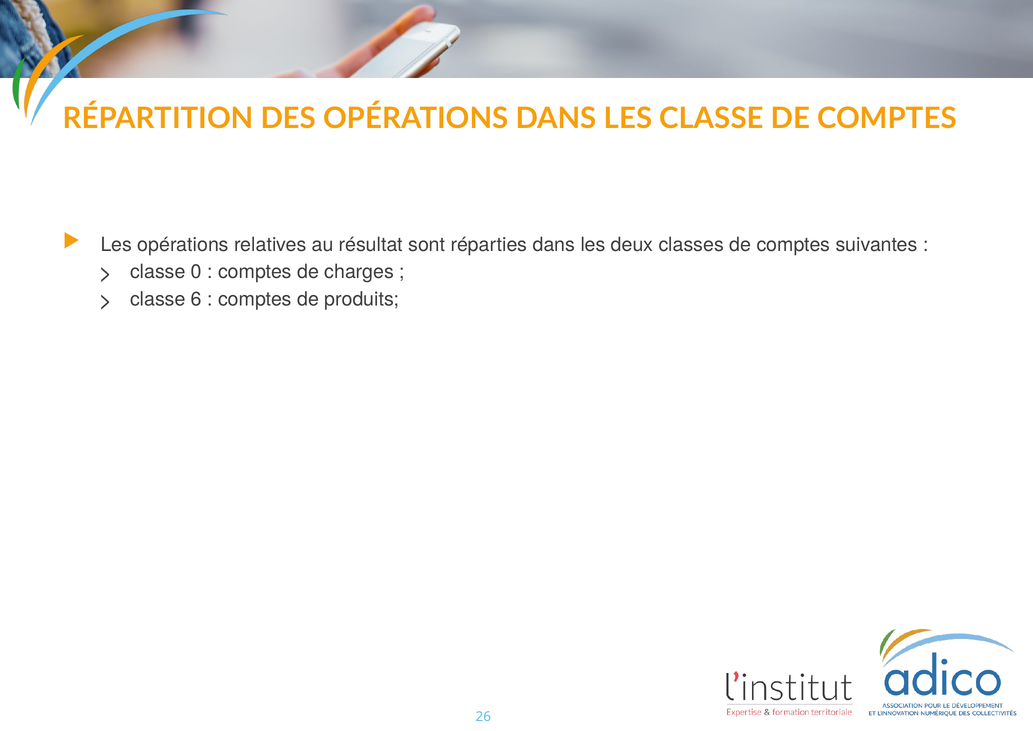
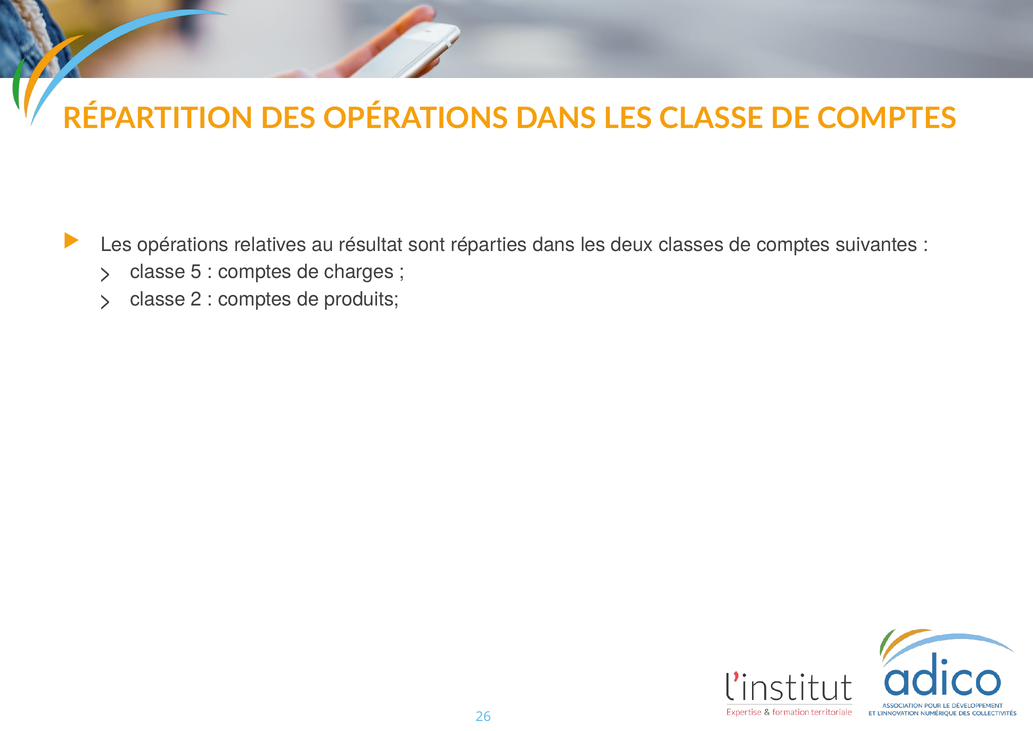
0: 0 -> 5
6: 6 -> 2
